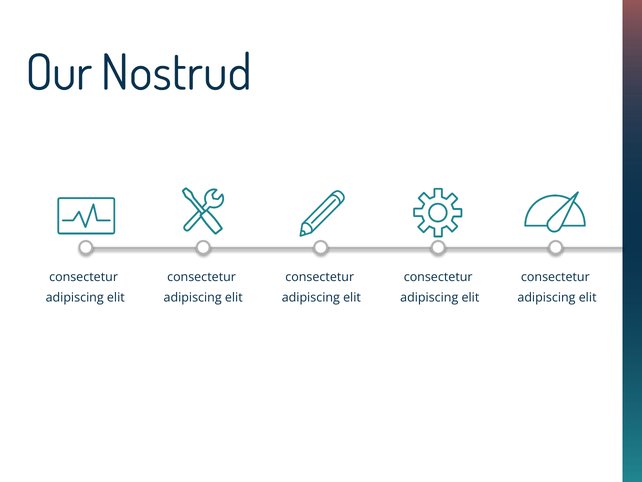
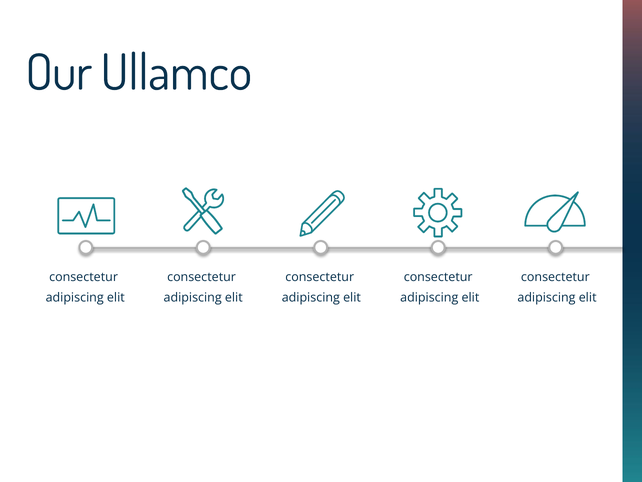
Nostrud: Nostrud -> Ullamco
